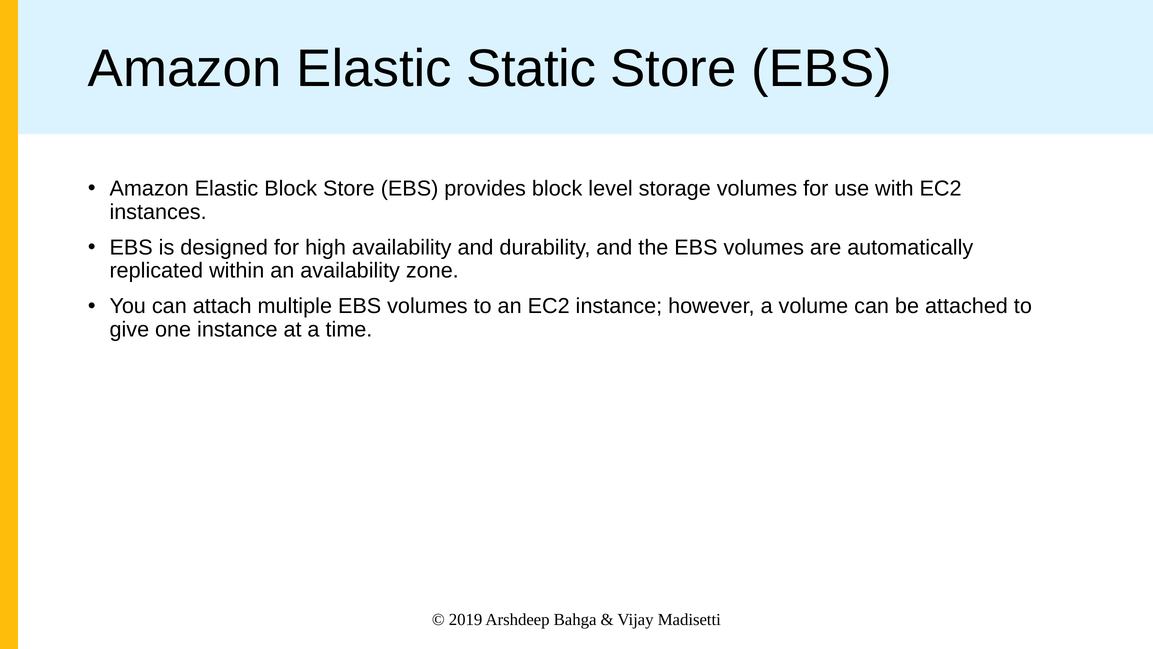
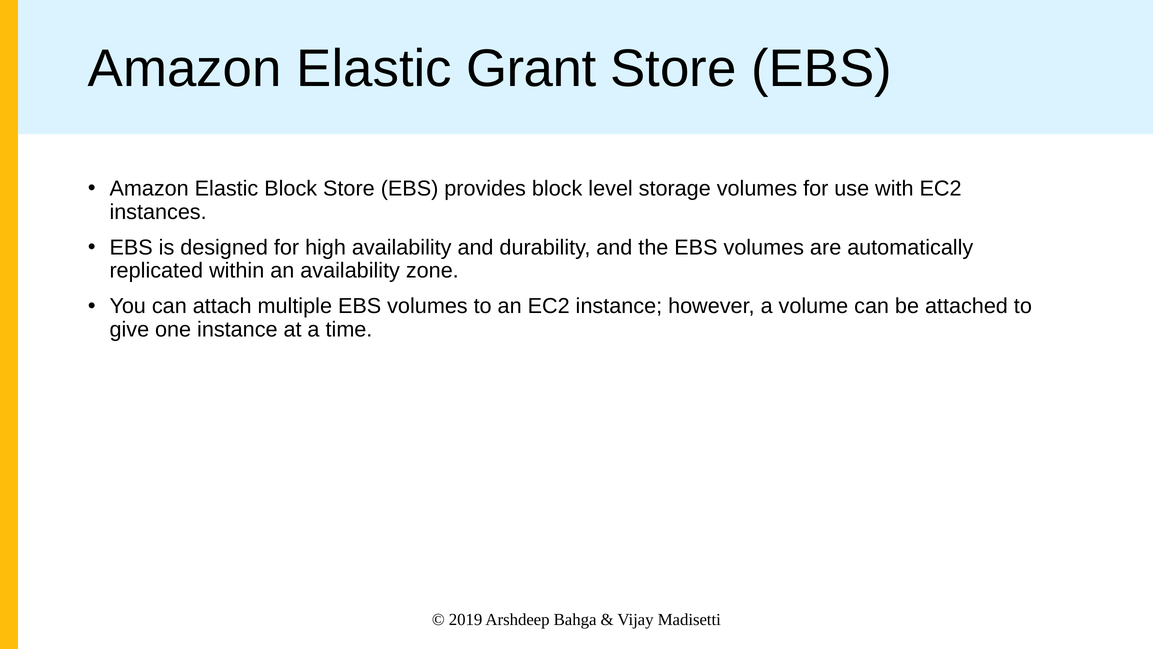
Static: Static -> Grant
